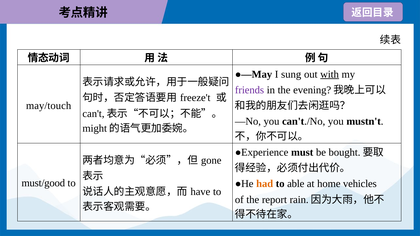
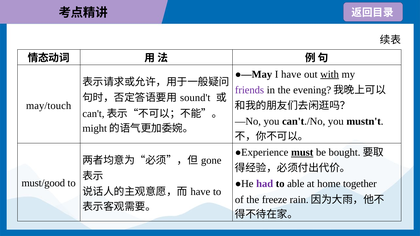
I sung: sung -> have
freeze't: freeze't -> sound't
must underline: none -> present
had colour: orange -> purple
vehicles: vehicles -> together
report: report -> freeze
